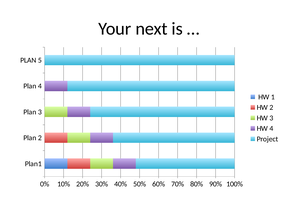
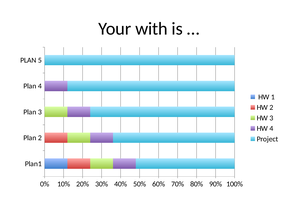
Your next: next -> with
